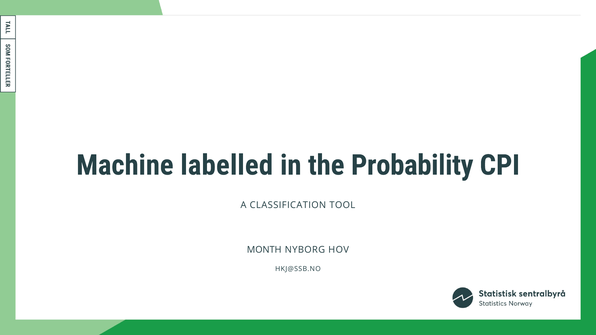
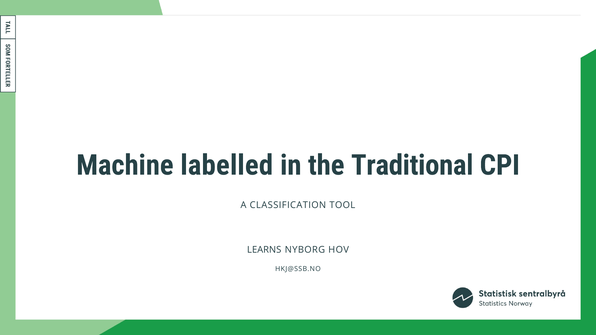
Probability: Probability -> Traditional
MONTH: MONTH -> LEARNS
